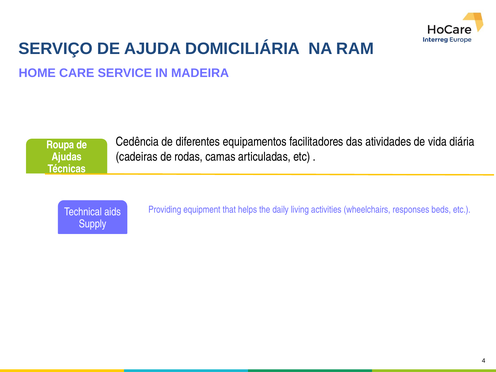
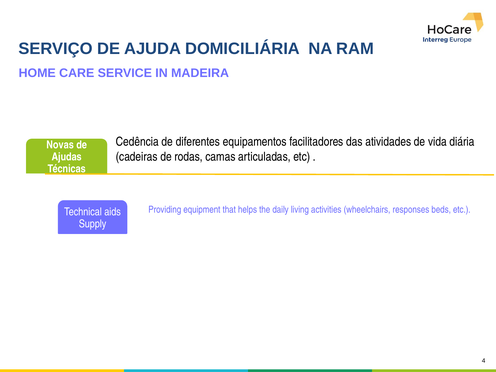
Roupa: Roupa -> Novas
